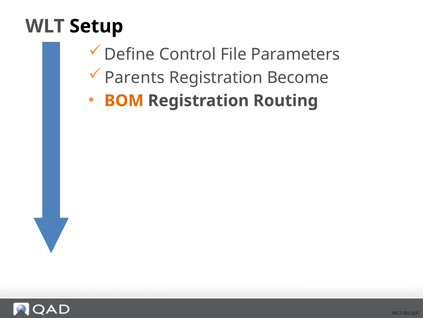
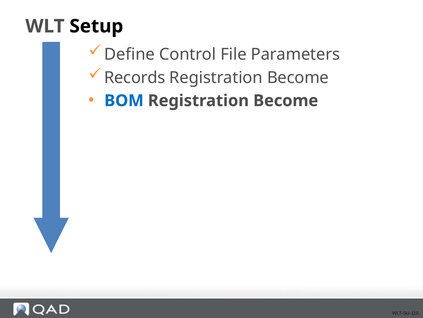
Parents: Parents -> Records
BOM colour: orange -> blue
Routing at (286, 100): Routing -> Become
